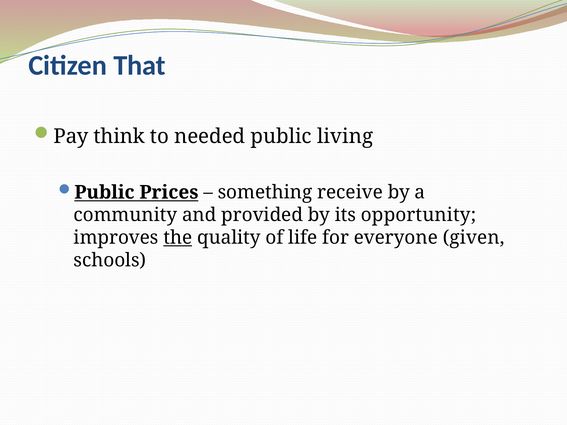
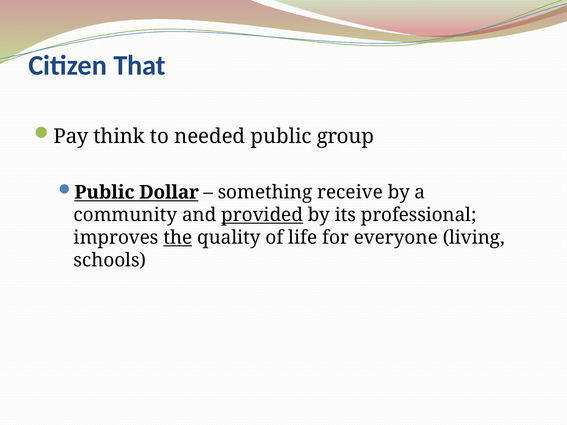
living: living -> group
Prices: Prices -> Dollar
provided underline: none -> present
opportunity: opportunity -> professional
given: given -> living
